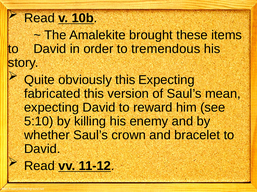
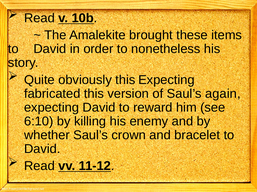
tremendous: tremendous -> nonetheless
mean: mean -> again
5:10: 5:10 -> 6:10
